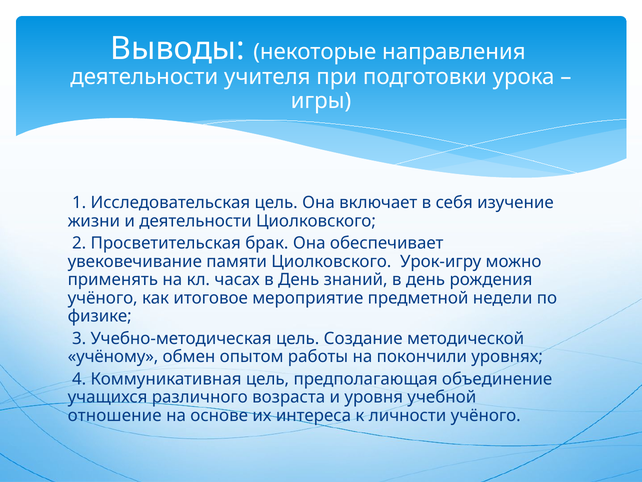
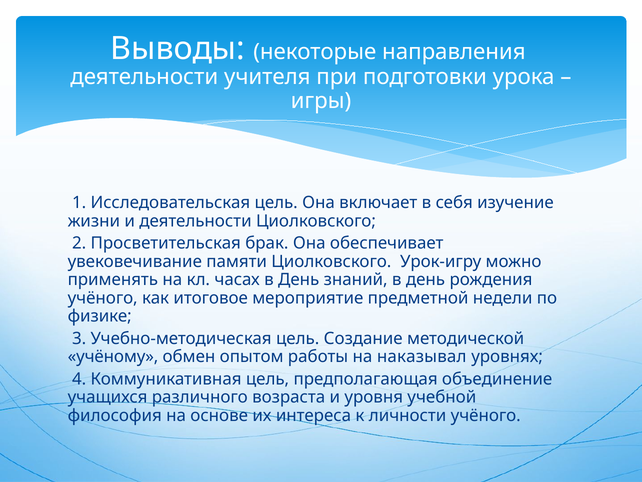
покончили: покончили -> наказывал
отношение: отношение -> философия
